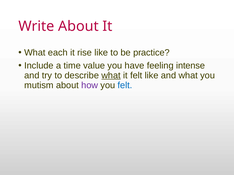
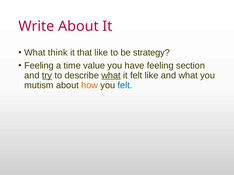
each: each -> think
rise: rise -> that
practice: practice -> strategy
Include at (39, 66): Include -> Feeling
intense: intense -> section
try underline: none -> present
how colour: purple -> orange
